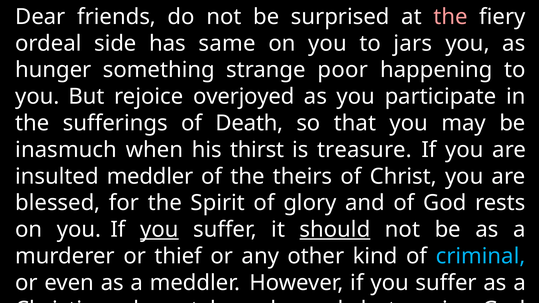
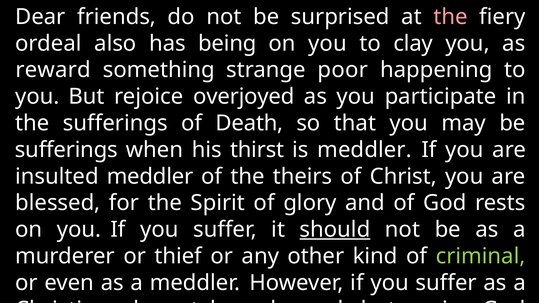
side: side -> also
same: same -> being
jars: jars -> clay
hunger: hunger -> reward
inasmuch at (66, 150): inasmuch -> sufferings
is treasure: treasure -> meddler
you at (159, 230) underline: present -> none
criminal colour: light blue -> light green
